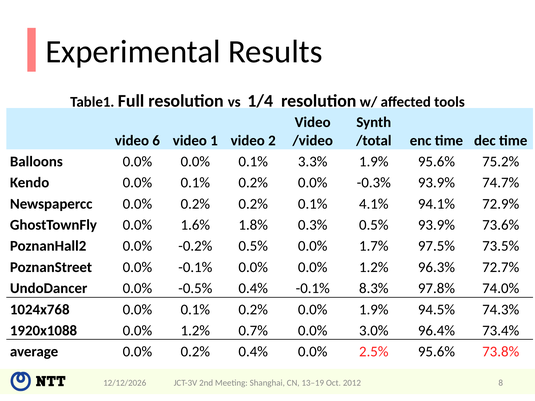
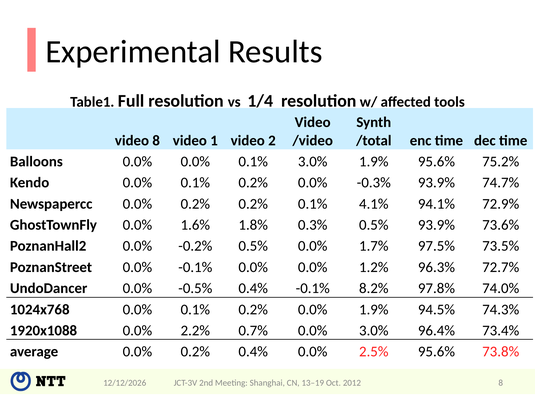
video 6: 6 -> 8
0.1% 3.3%: 3.3% -> 3.0%
8.3%: 8.3% -> 8.2%
1920x1088 0.0% 1.2%: 1.2% -> 2.2%
